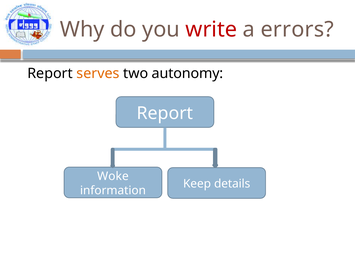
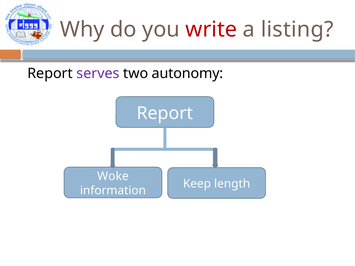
errors: errors -> listing
serves colour: orange -> purple
details: details -> length
